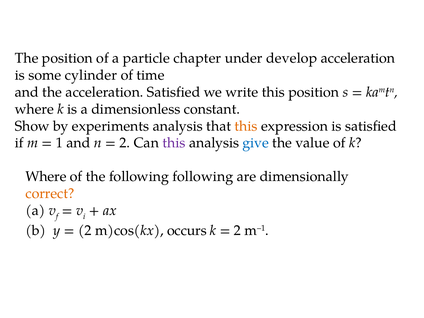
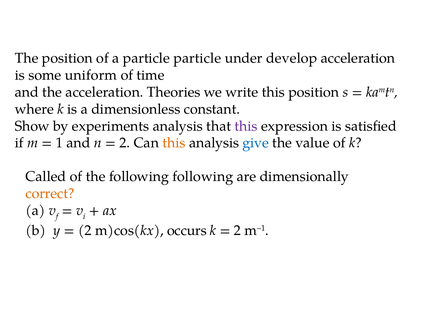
particle chapter: chapter -> particle
cylinder: cylinder -> uniform
acceleration Satisfied: Satisfied -> Theories
this at (246, 126) colour: orange -> purple
this at (174, 143) colour: purple -> orange
Where at (46, 176): Where -> Called
